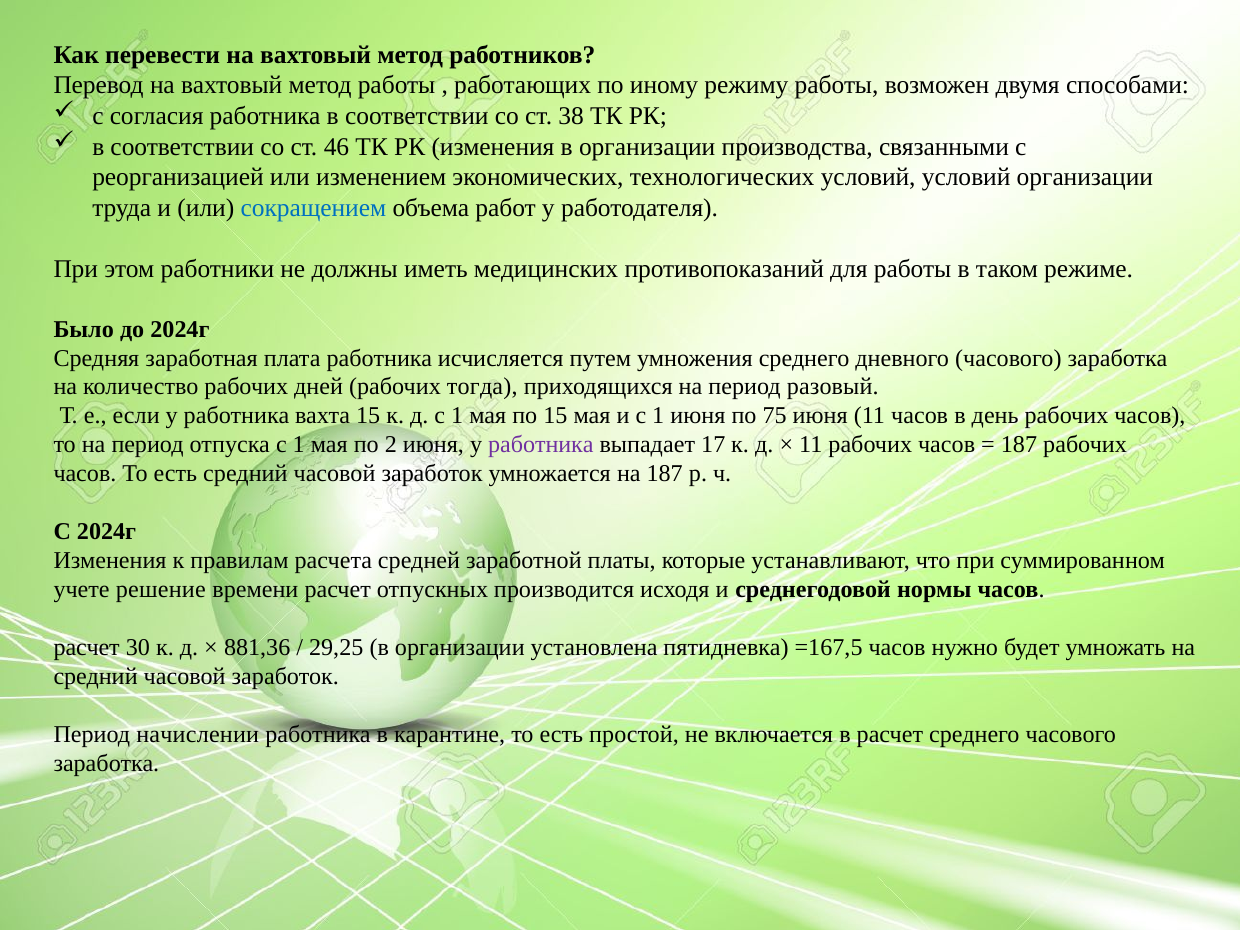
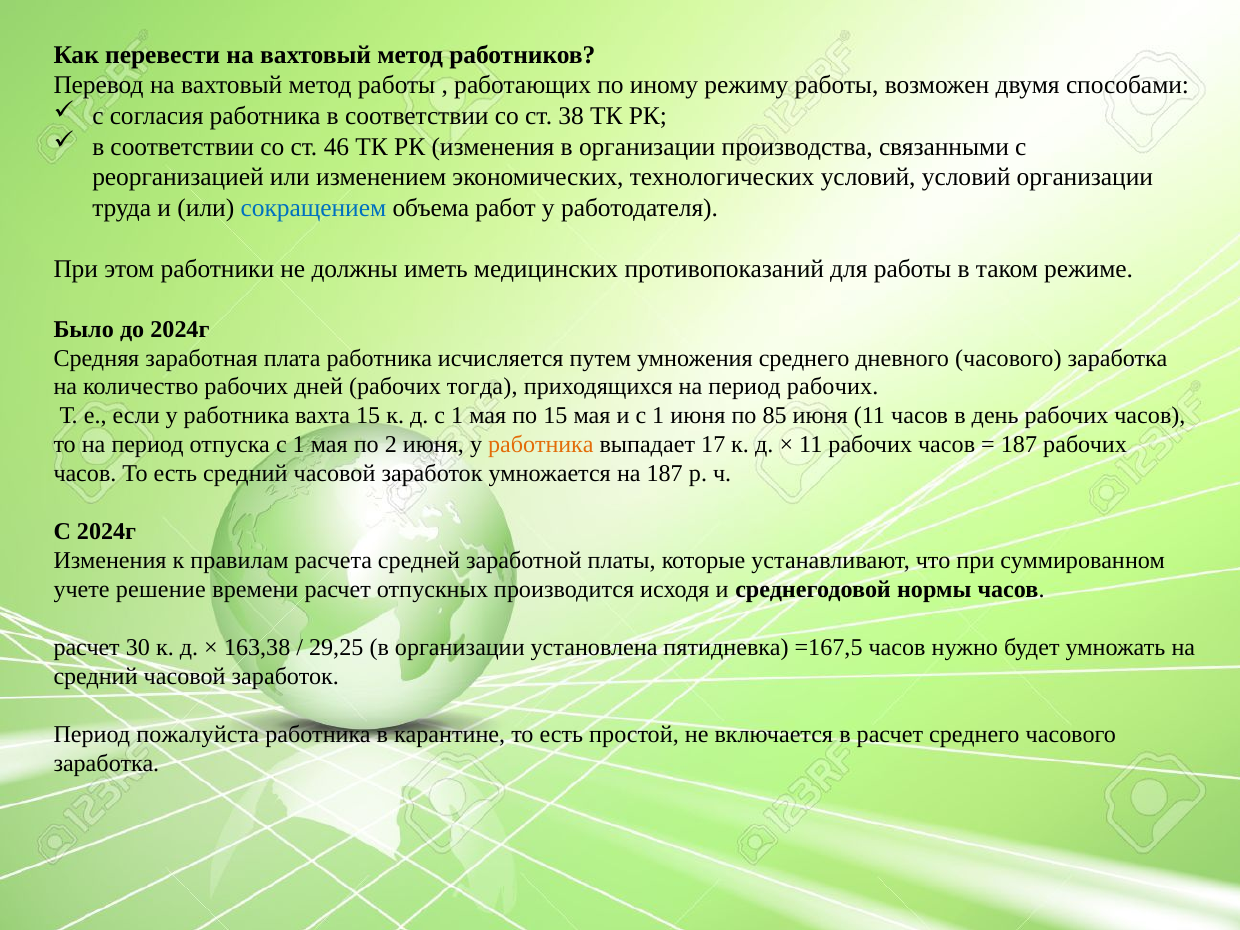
период разовый: разовый -> рабочих
75: 75 -> 85
работника at (541, 445) colour: purple -> orange
881,36: 881,36 -> 163,38
начислении: начислении -> пожалуйста
